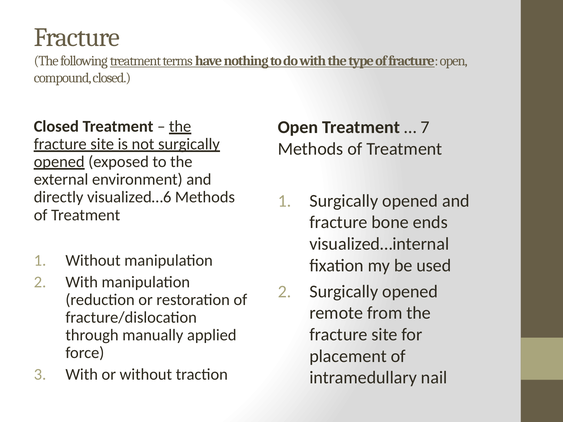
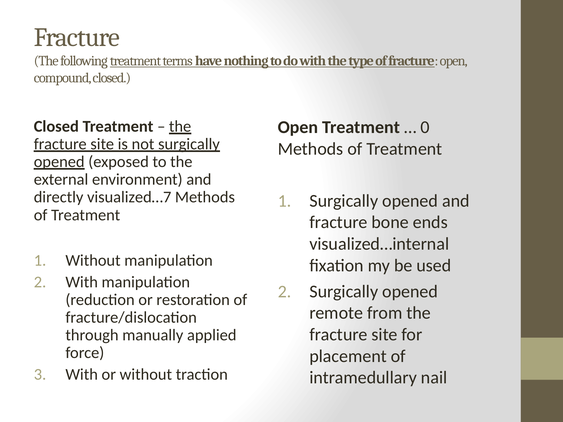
7: 7 -> 0
visualized…6: visualized…6 -> visualized…7
